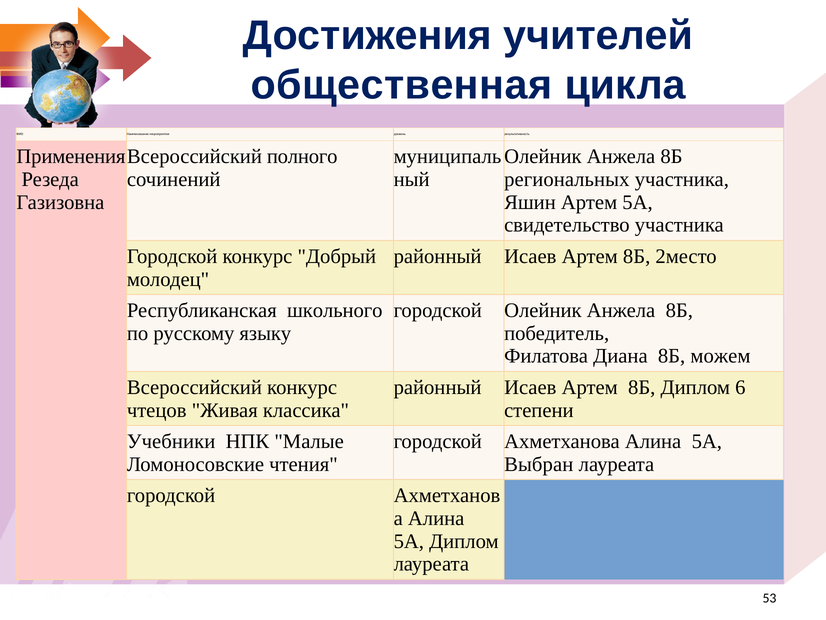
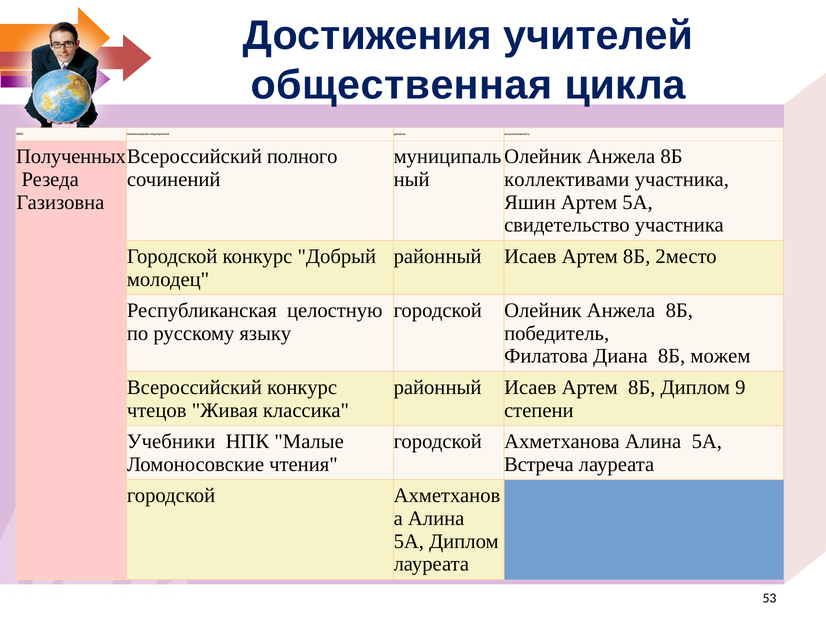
Применения: Применения -> Полученных
региональных: региональных -> коллективами
школьного: школьного -> целостную
6: 6 -> 9
Выбран: Выбран -> Встреча
